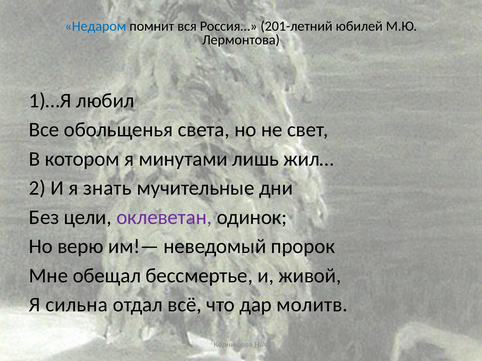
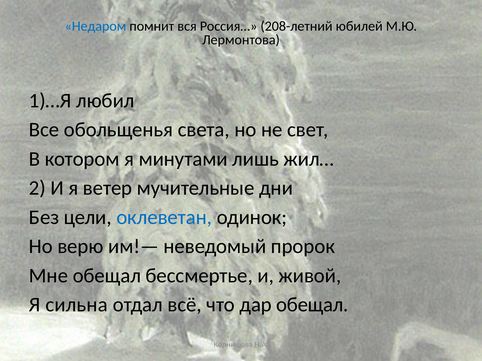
201-летний: 201-летний -> 208-летний
знать: знать -> ветер
оклеветан colour: purple -> blue
дар молитв: молитв -> обещал
